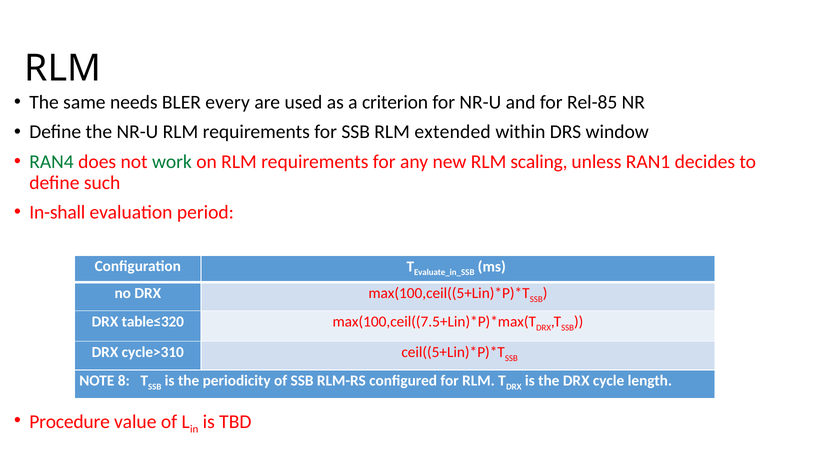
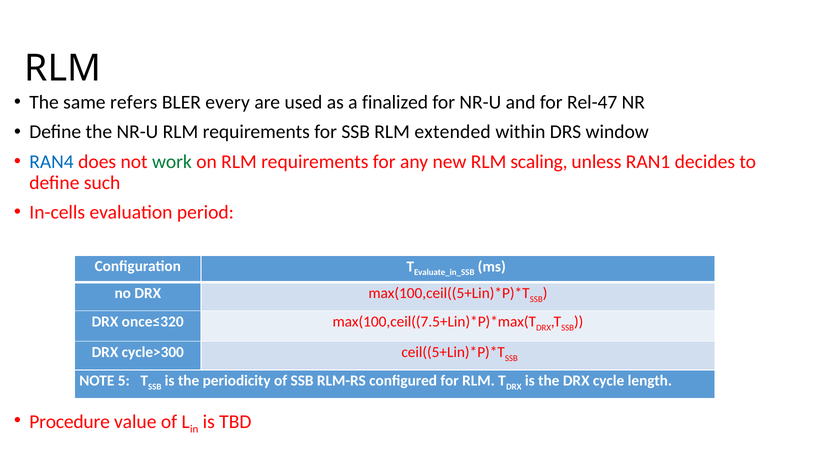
needs: needs -> refers
criterion: criterion -> finalized
Rel-85: Rel-85 -> Rel-47
RAN4 colour: green -> blue
In-shall: In-shall -> In-cells
table≤320: table≤320 -> once≤320
cycle>310: cycle>310 -> cycle>300
8: 8 -> 5
